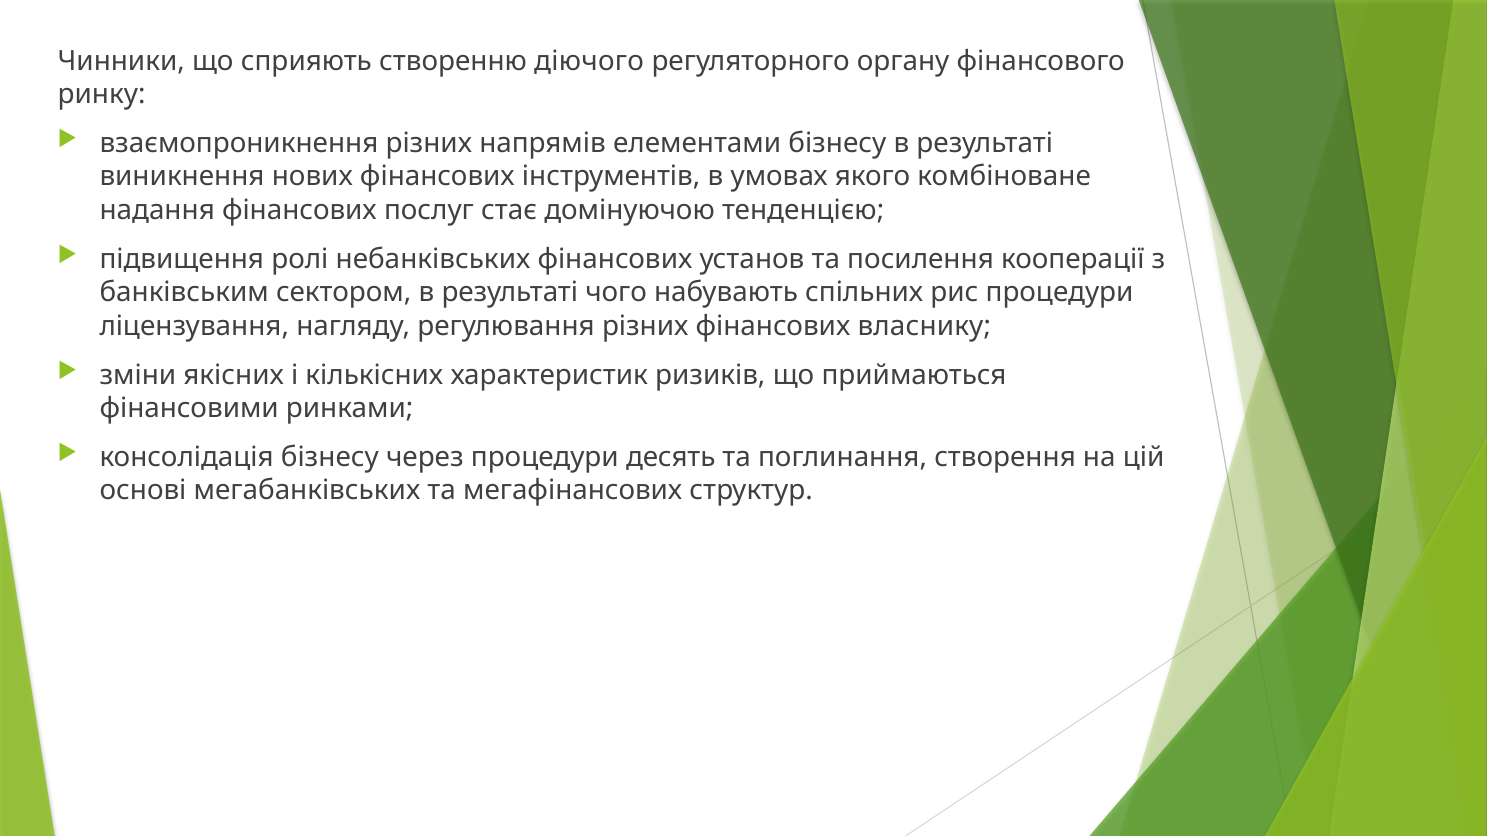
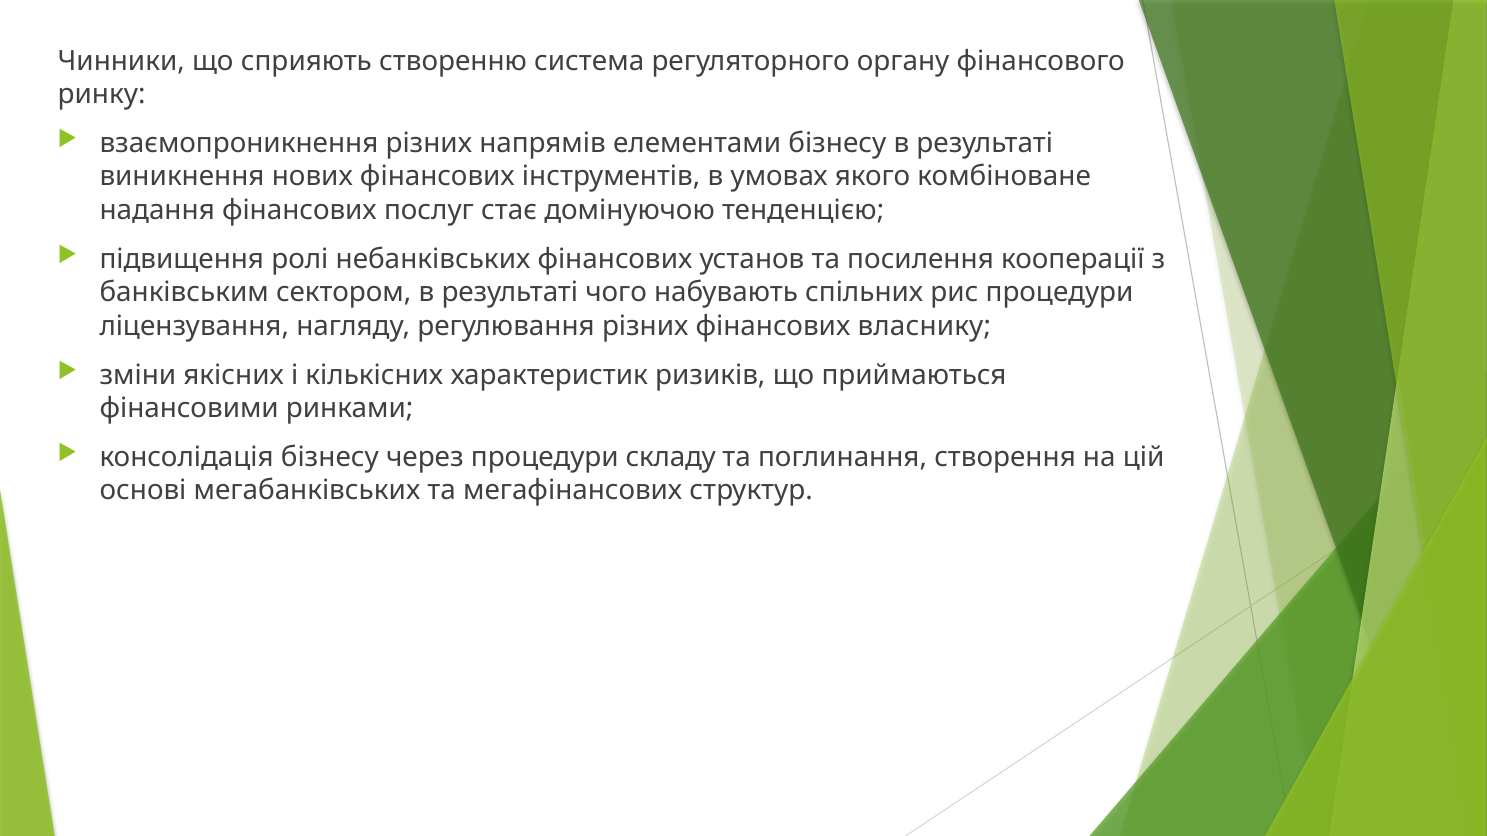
діючого: діючого -> система
десять: десять -> складу
